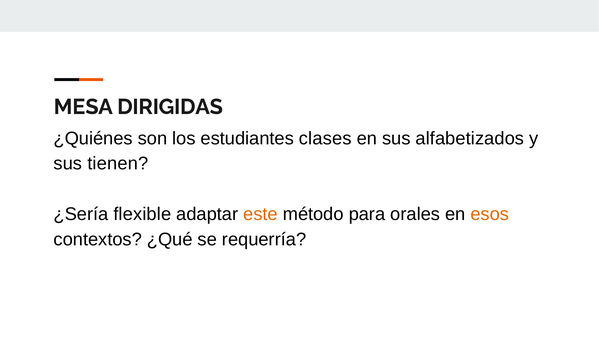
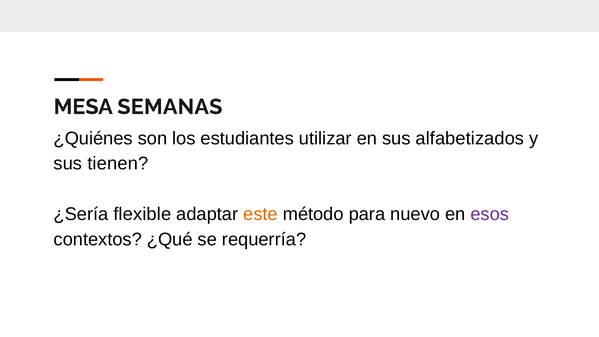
DIRIGIDAS: DIRIGIDAS -> SEMANAS
clases: clases -> utilizar
orales: orales -> nuevo
esos colour: orange -> purple
